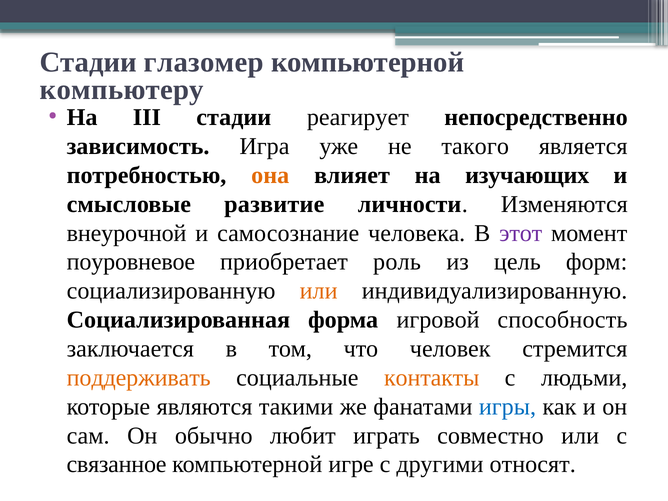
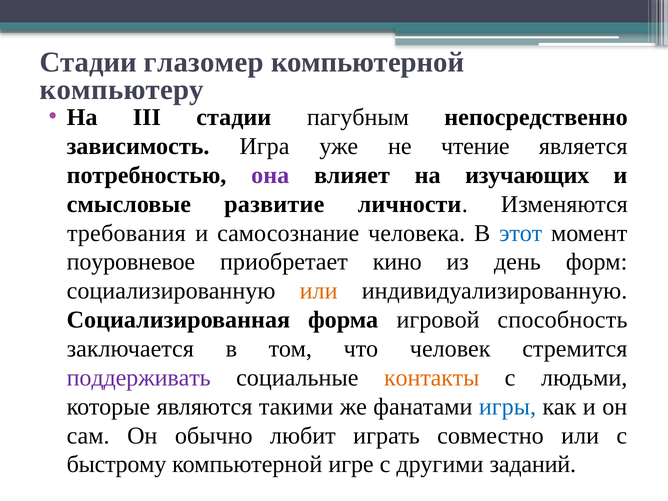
реагирует: реагирует -> пагубным
такого: такого -> чтение
она colour: orange -> purple
внеурочной: внеурочной -> требования
этот colour: purple -> blue
роль: роль -> кино
цель: цель -> день
поддерживать colour: orange -> purple
связанное: связанное -> быстрому
относят: относят -> заданий
